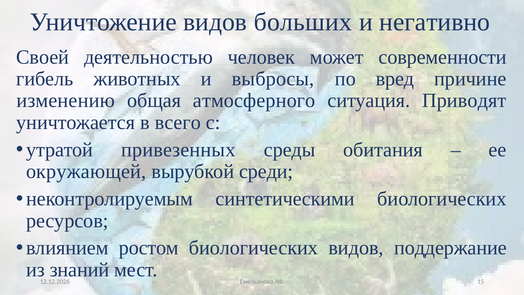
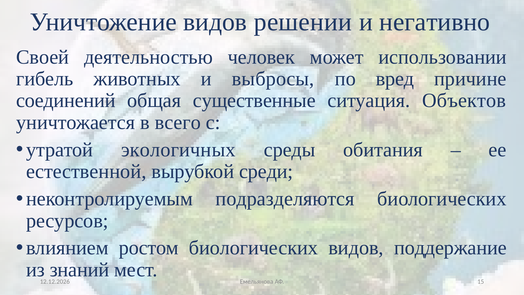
больших: больших -> решении
современности: современности -> использовании
изменению: изменению -> соединений
атмосферного: атмосферного -> существенные
Приводят: Приводят -> Объектов
привезенных: привезенных -> экологичных
окружающей: окружающей -> естественной
синтетическими: синтетическими -> подразделяются
